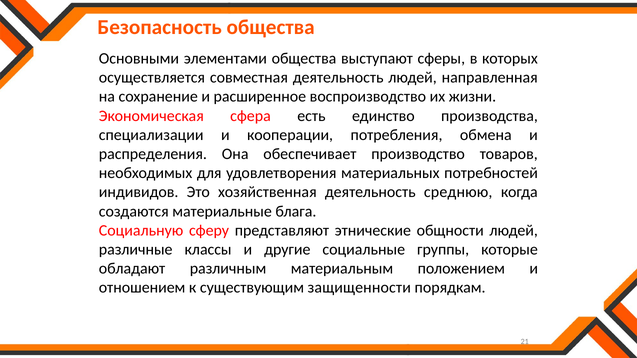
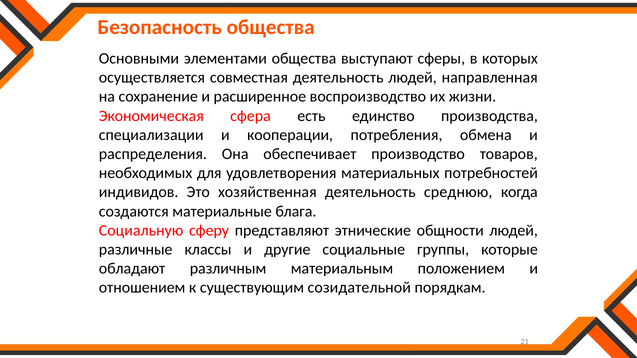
защищенности: защищенности -> созидательной
